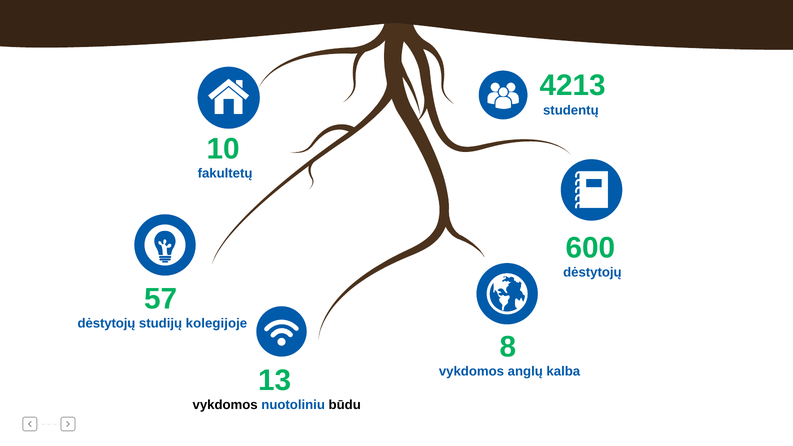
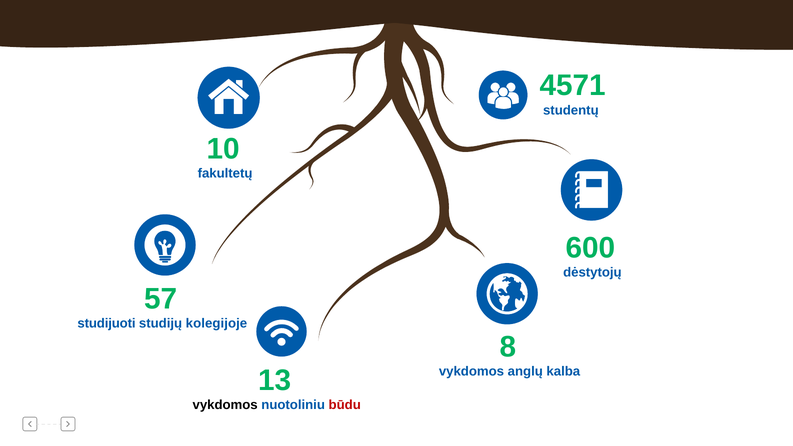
4213: 4213 -> 4571
dėstytojų at (106, 323): dėstytojų -> studijuoti
būdu colour: black -> red
